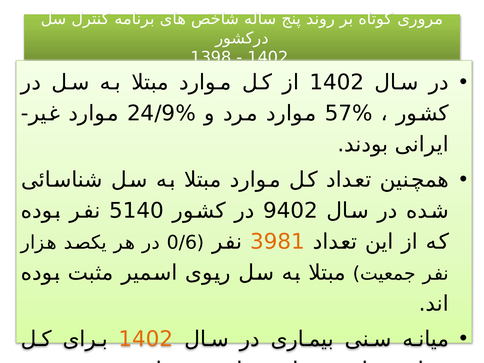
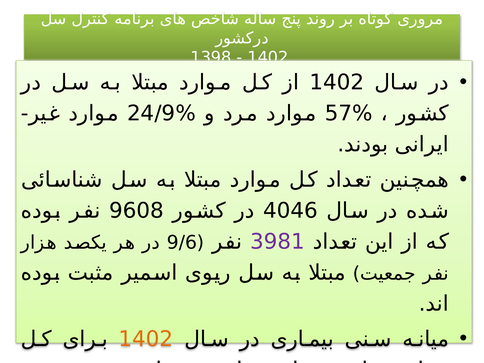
5140: 5140 -> 9608
9402: 9402 -> 4046
3981 colour: orange -> purple
0/6: 0/6 -> 9/6
